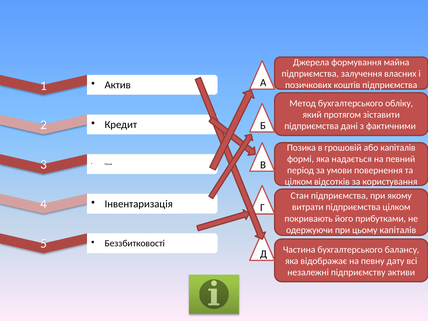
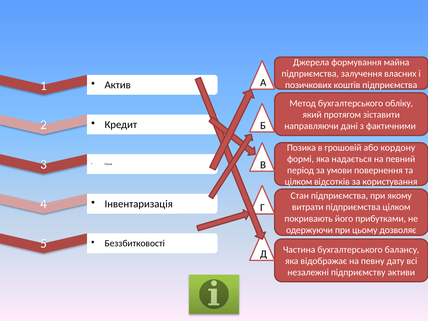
підприємства at (311, 126): підприємства -> направляючи
або капіталів: капіталів -> кордону
цьому капіталів: капіталів -> дозволяє
